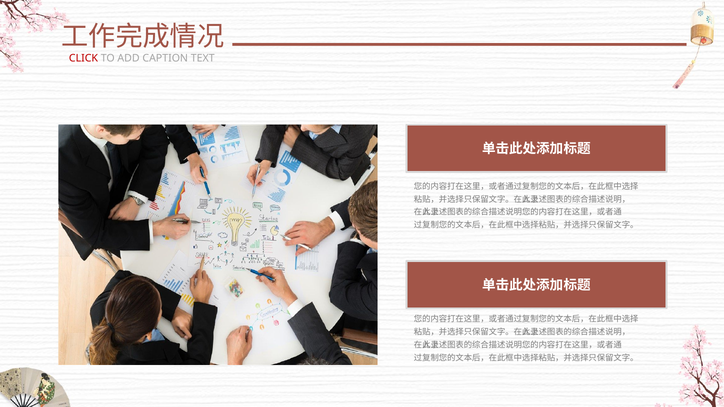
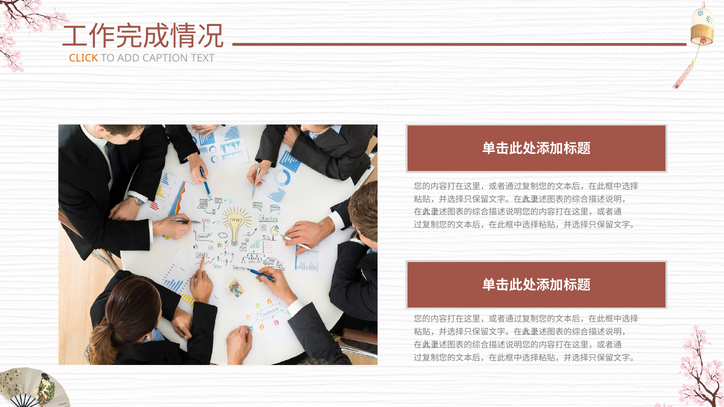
CLICK colour: red -> orange
